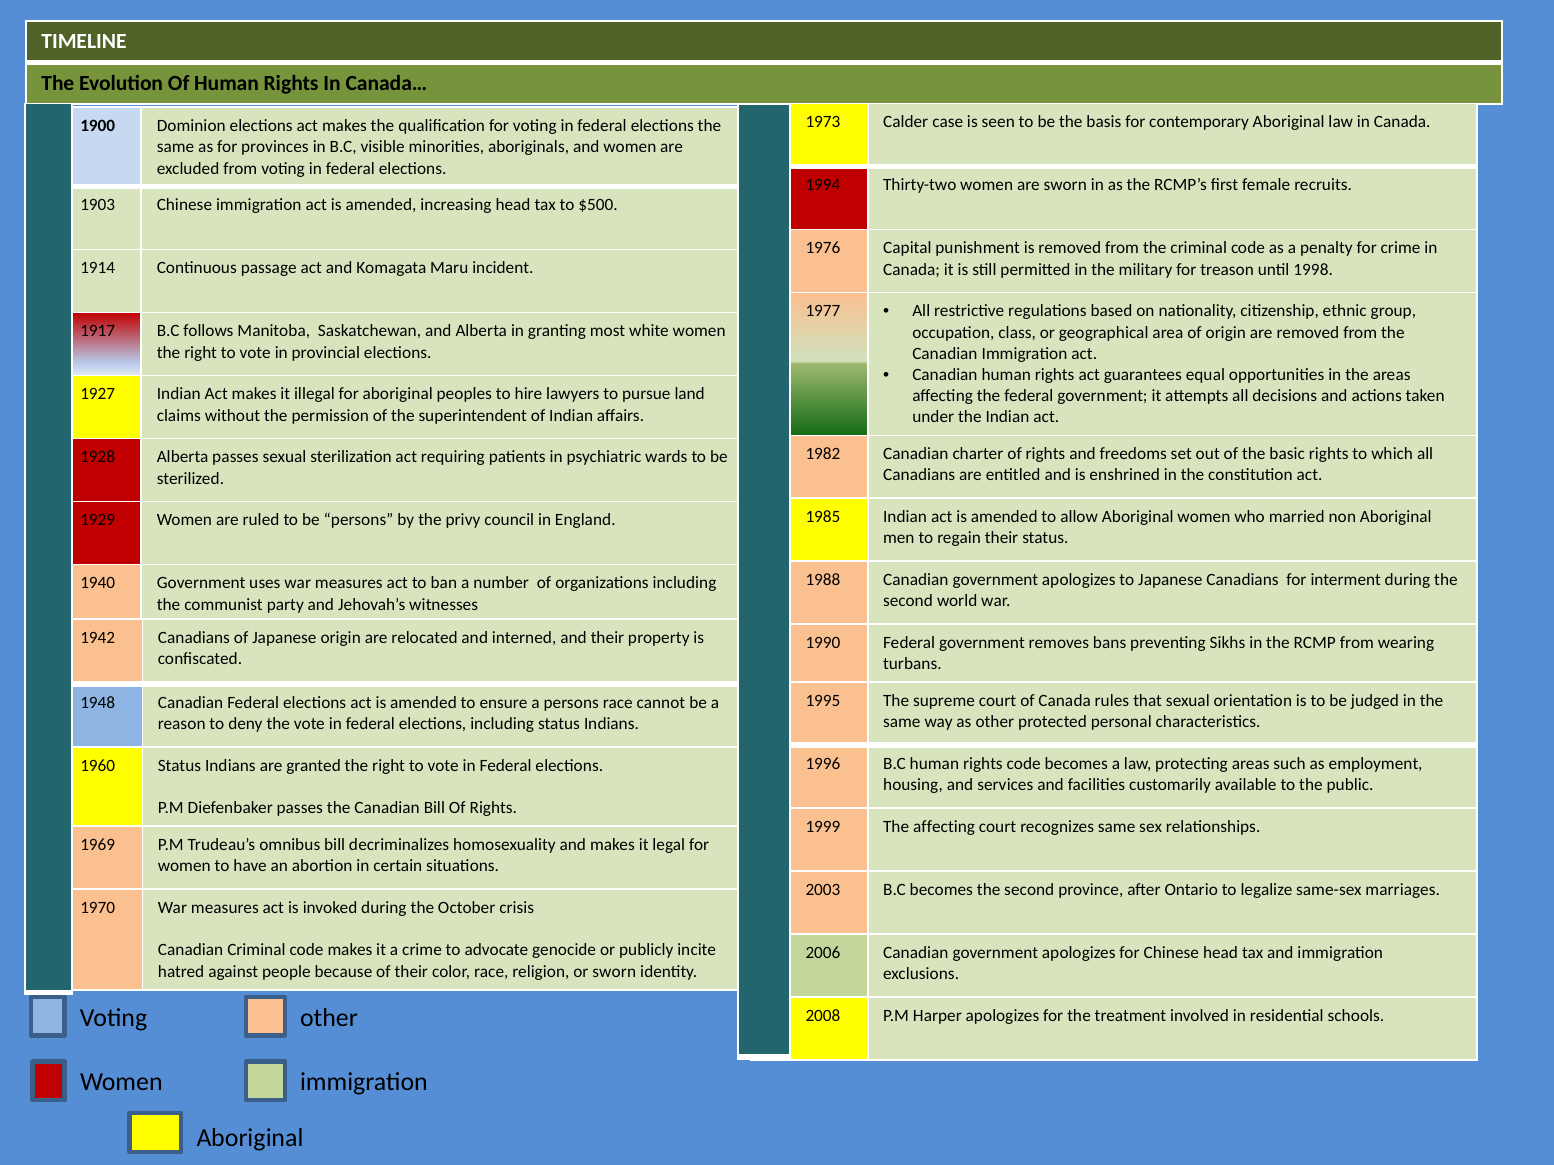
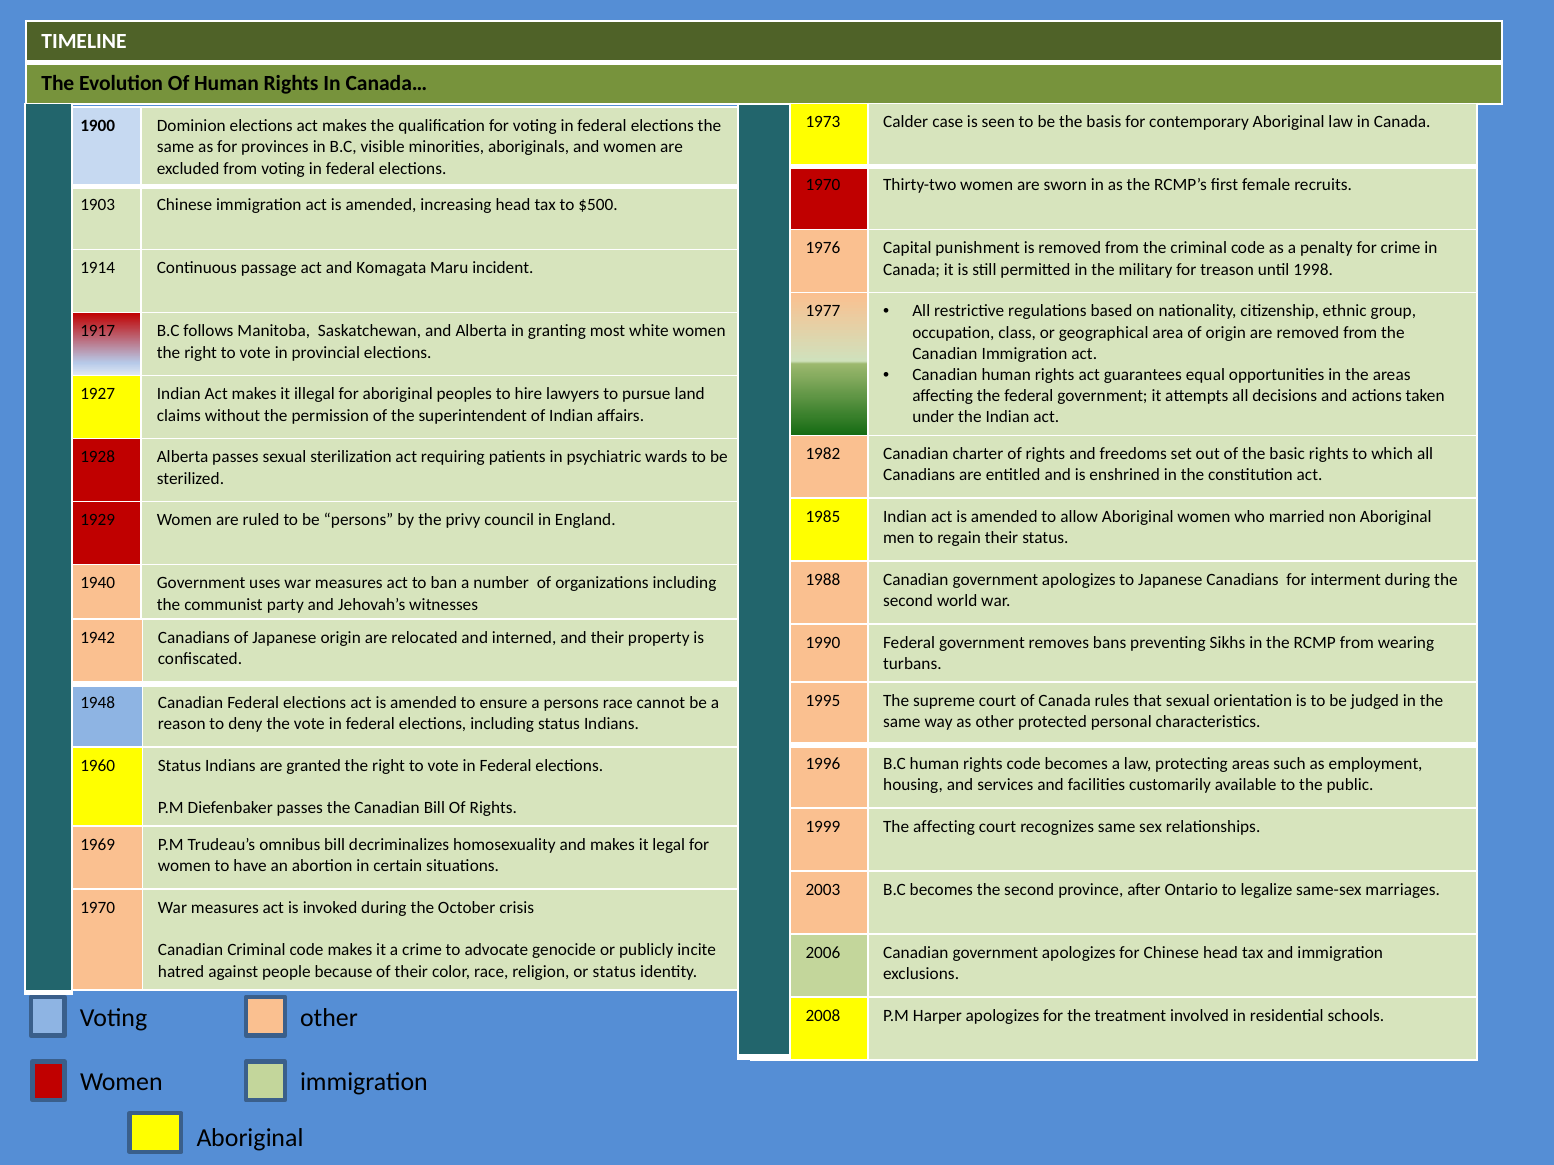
1994 at (823, 185): 1994 -> 1970
or sworn: sworn -> status
